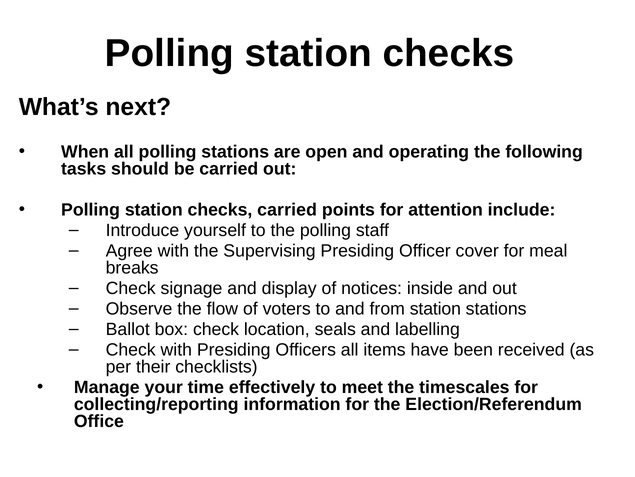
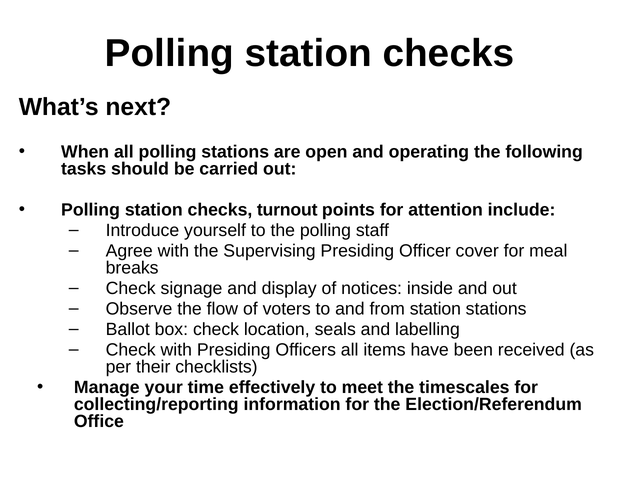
checks carried: carried -> turnout
